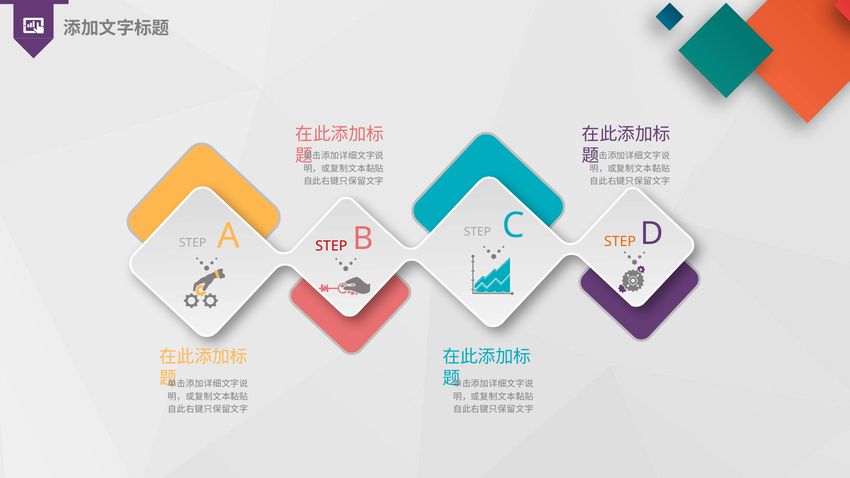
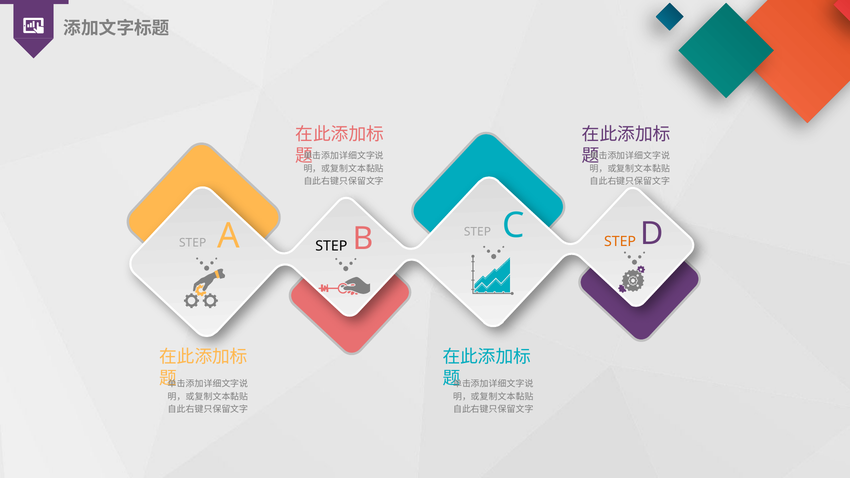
STEP at (331, 246) colour: red -> black
